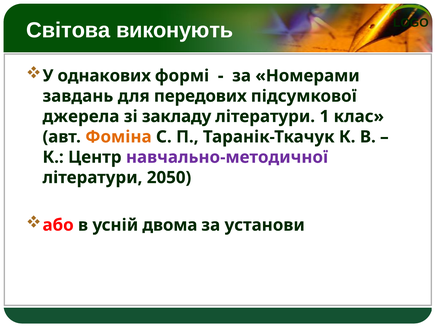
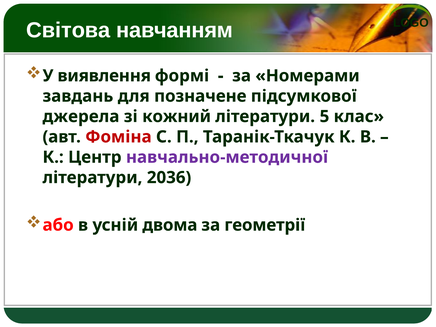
виконують: виконують -> навчанням
однакових: однакових -> виявлення
передових: передових -> позначене
закладу: закладу -> кожний
1: 1 -> 5
Фоміна colour: orange -> red
2050: 2050 -> 2036
установи: установи -> геометрії
